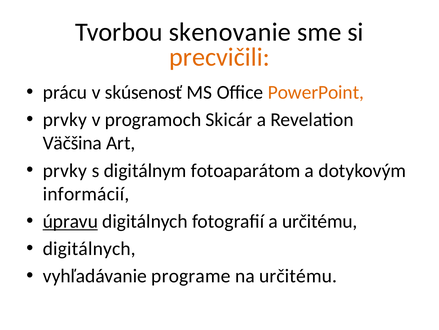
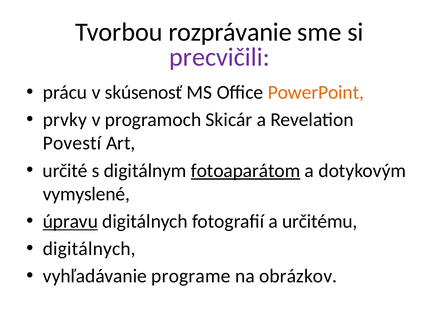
skenovanie: skenovanie -> rozprávanie
precvičili colour: orange -> purple
Väčšina: Väčšina -> Povestí
prvky at (65, 170): prvky -> určité
fotoaparátom underline: none -> present
informácií: informácií -> vymyslené
na určitému: určitému -> obrázkov
